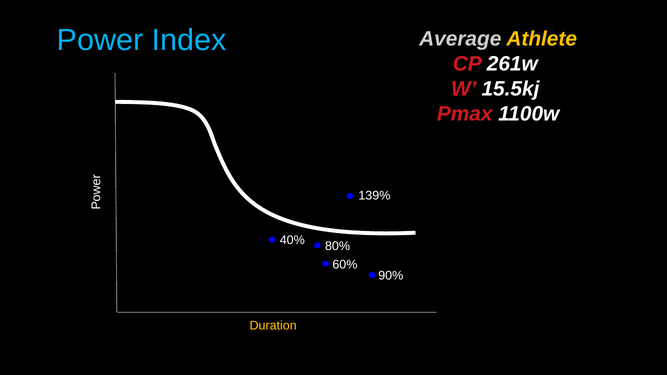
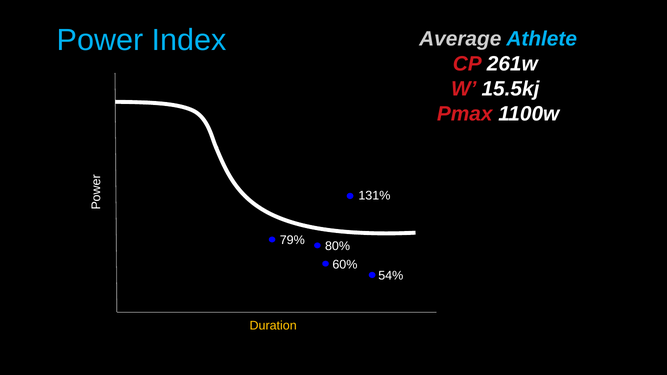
Athlete colour: yellow -> light blue
139%: 139% -> 131%
40%: 40% -> 79%
90%: 90% -> 54%
